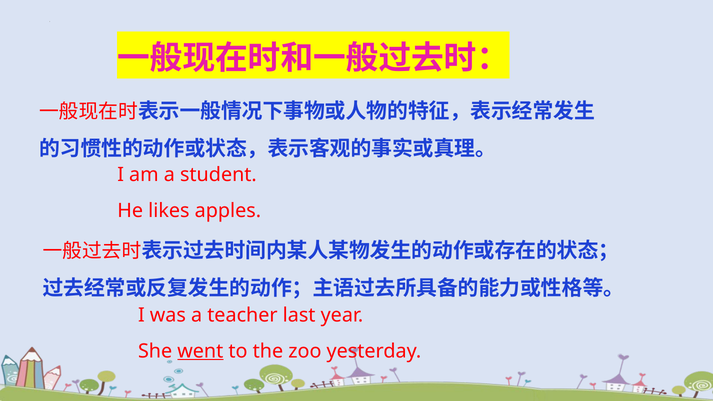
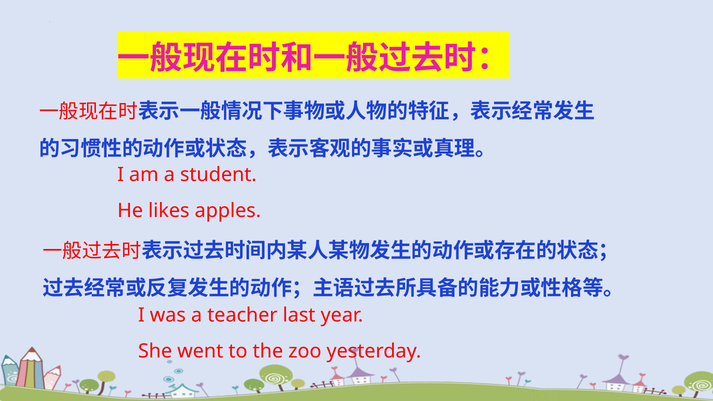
went underline: present -> none
